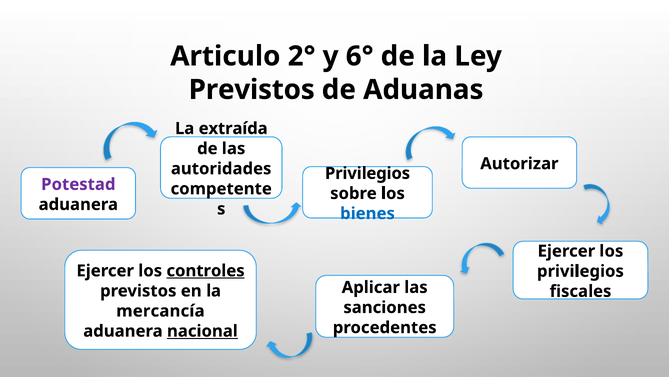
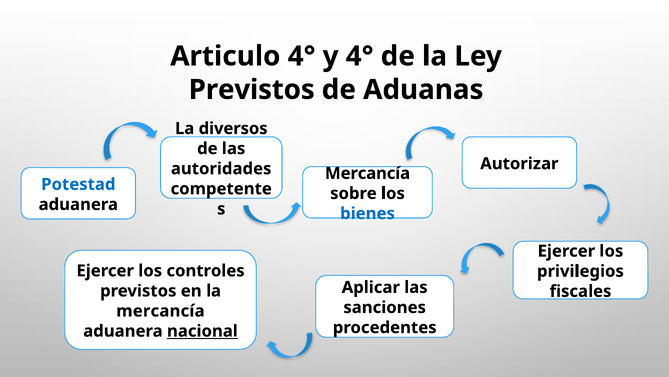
Articulo 2°: 2° -> 4°
y 6°: 6° -> 4°
extraída: extraída -> diversos
Privilegios at (368, 173): Privilegios -> Mercancía
Potestad colour: purple -> blue
controles underline: present -> none
